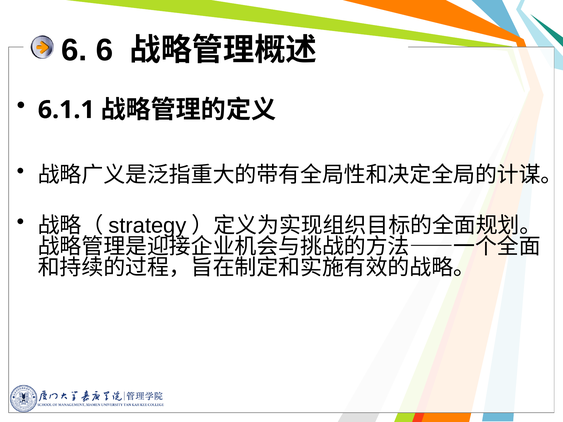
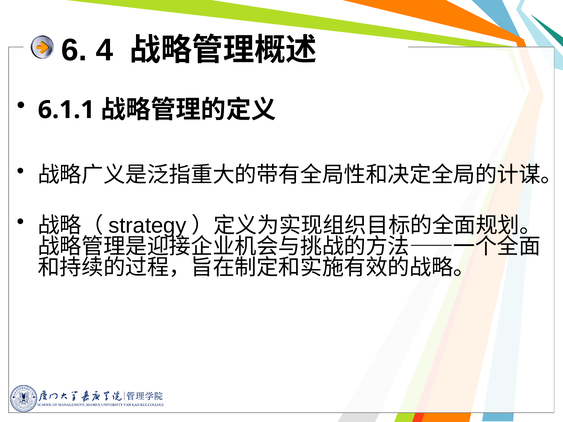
6 6: 6 -> 4
